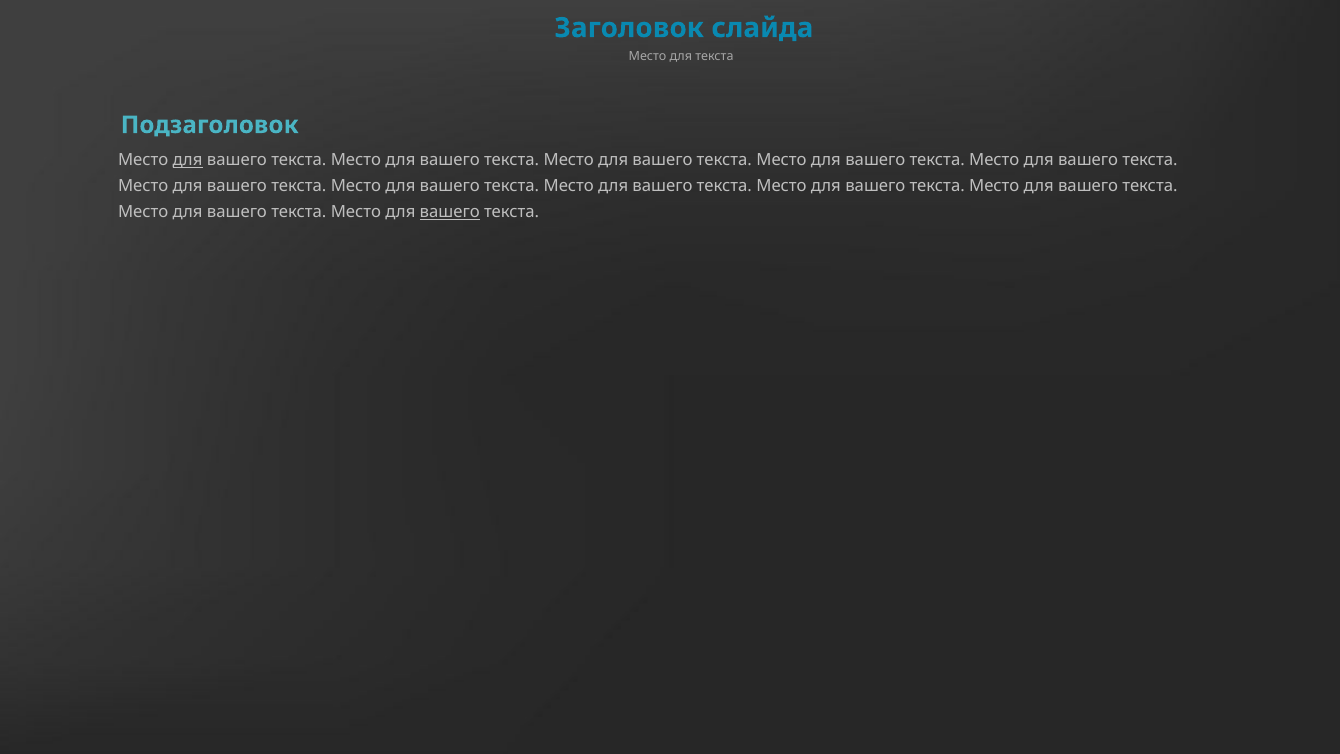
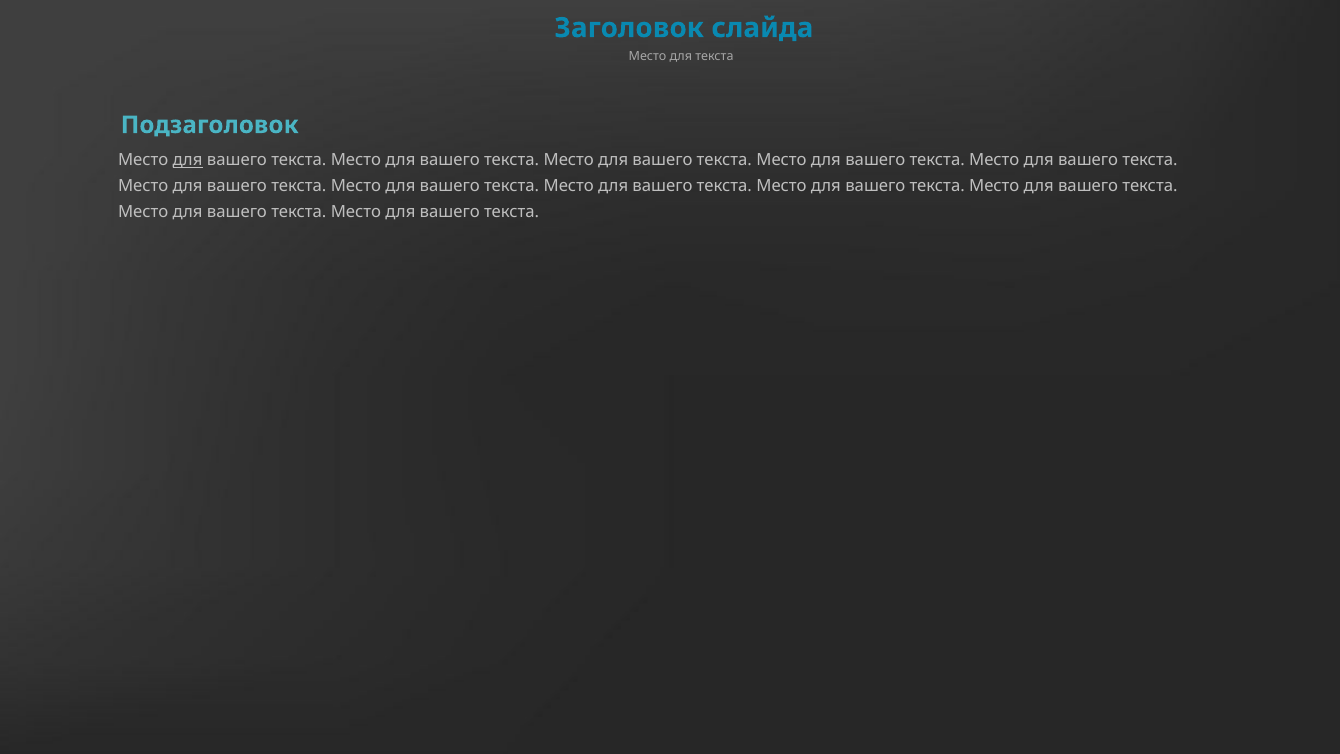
вашего at (450, 212) underline: present -> none
